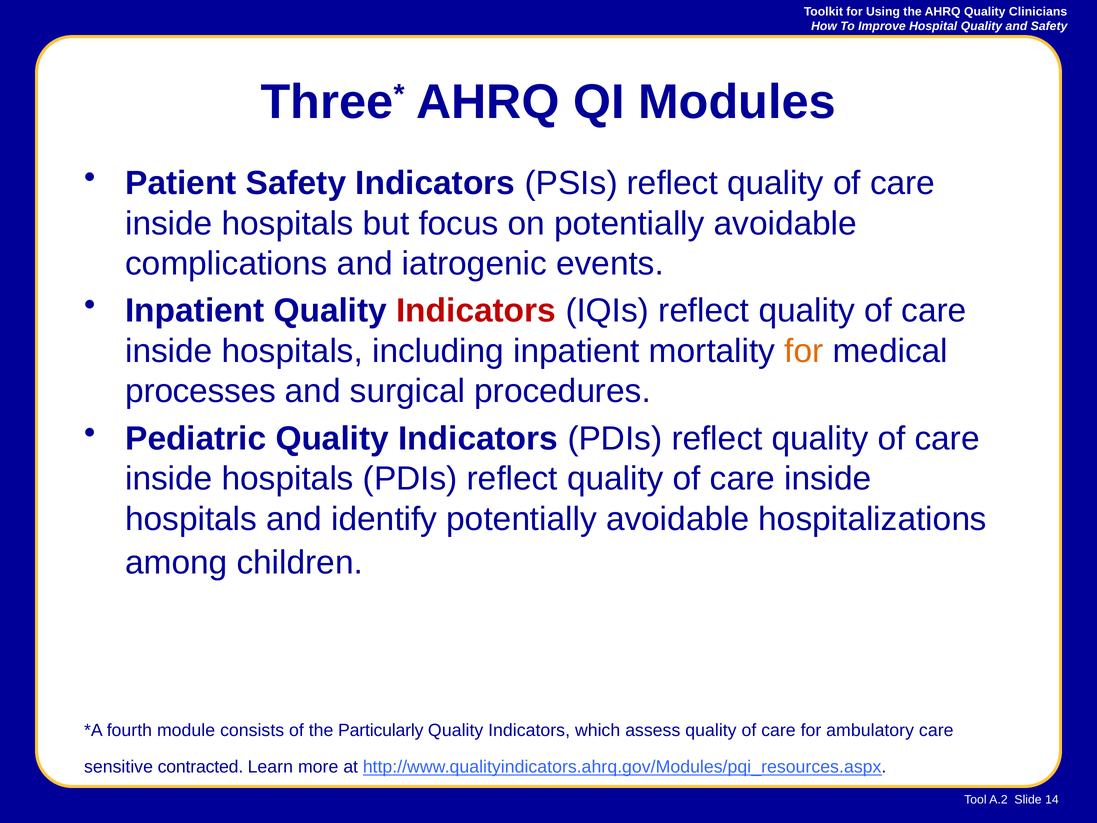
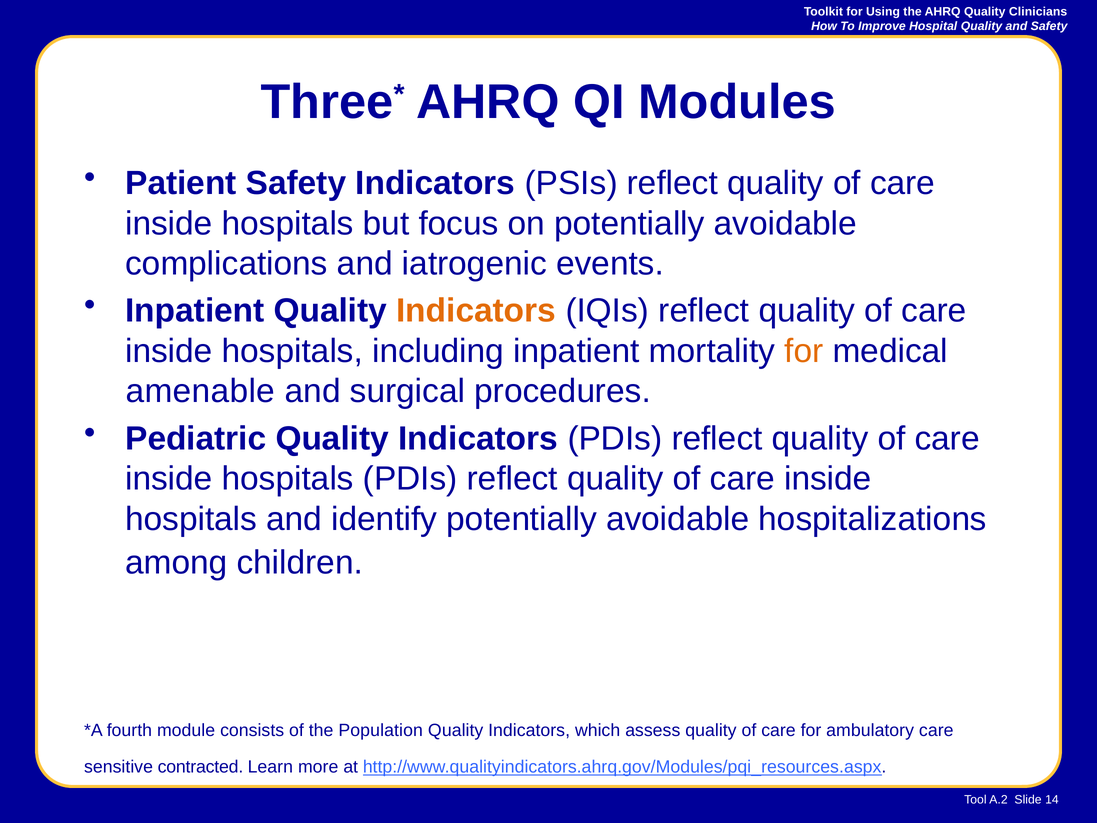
Indicators at (476, 311) colour: red -> orange
processes: processes -> amenable
Particularly: Particularly -> Population
